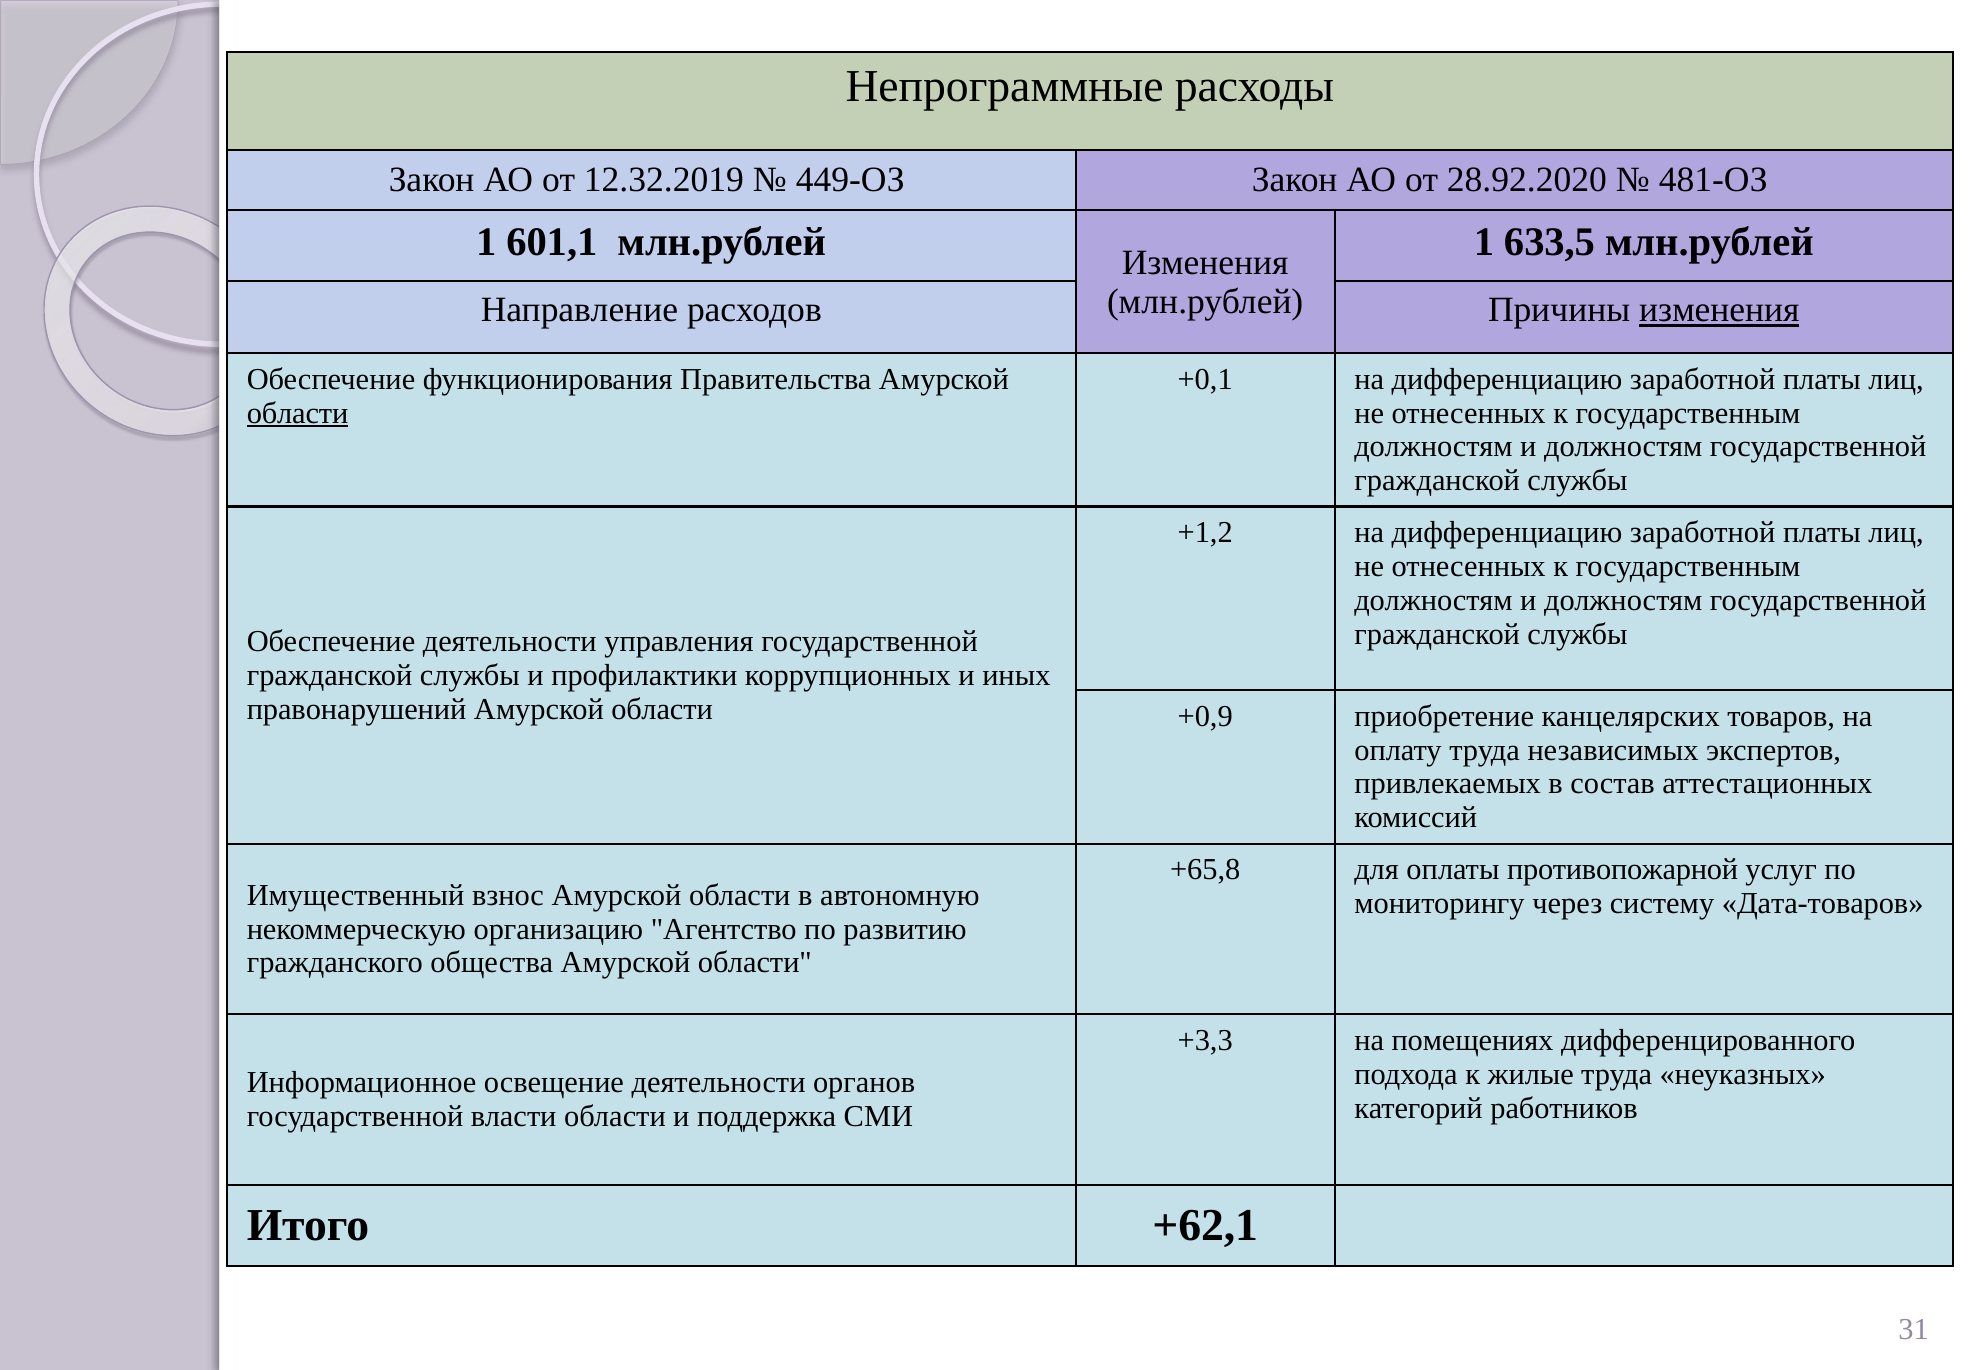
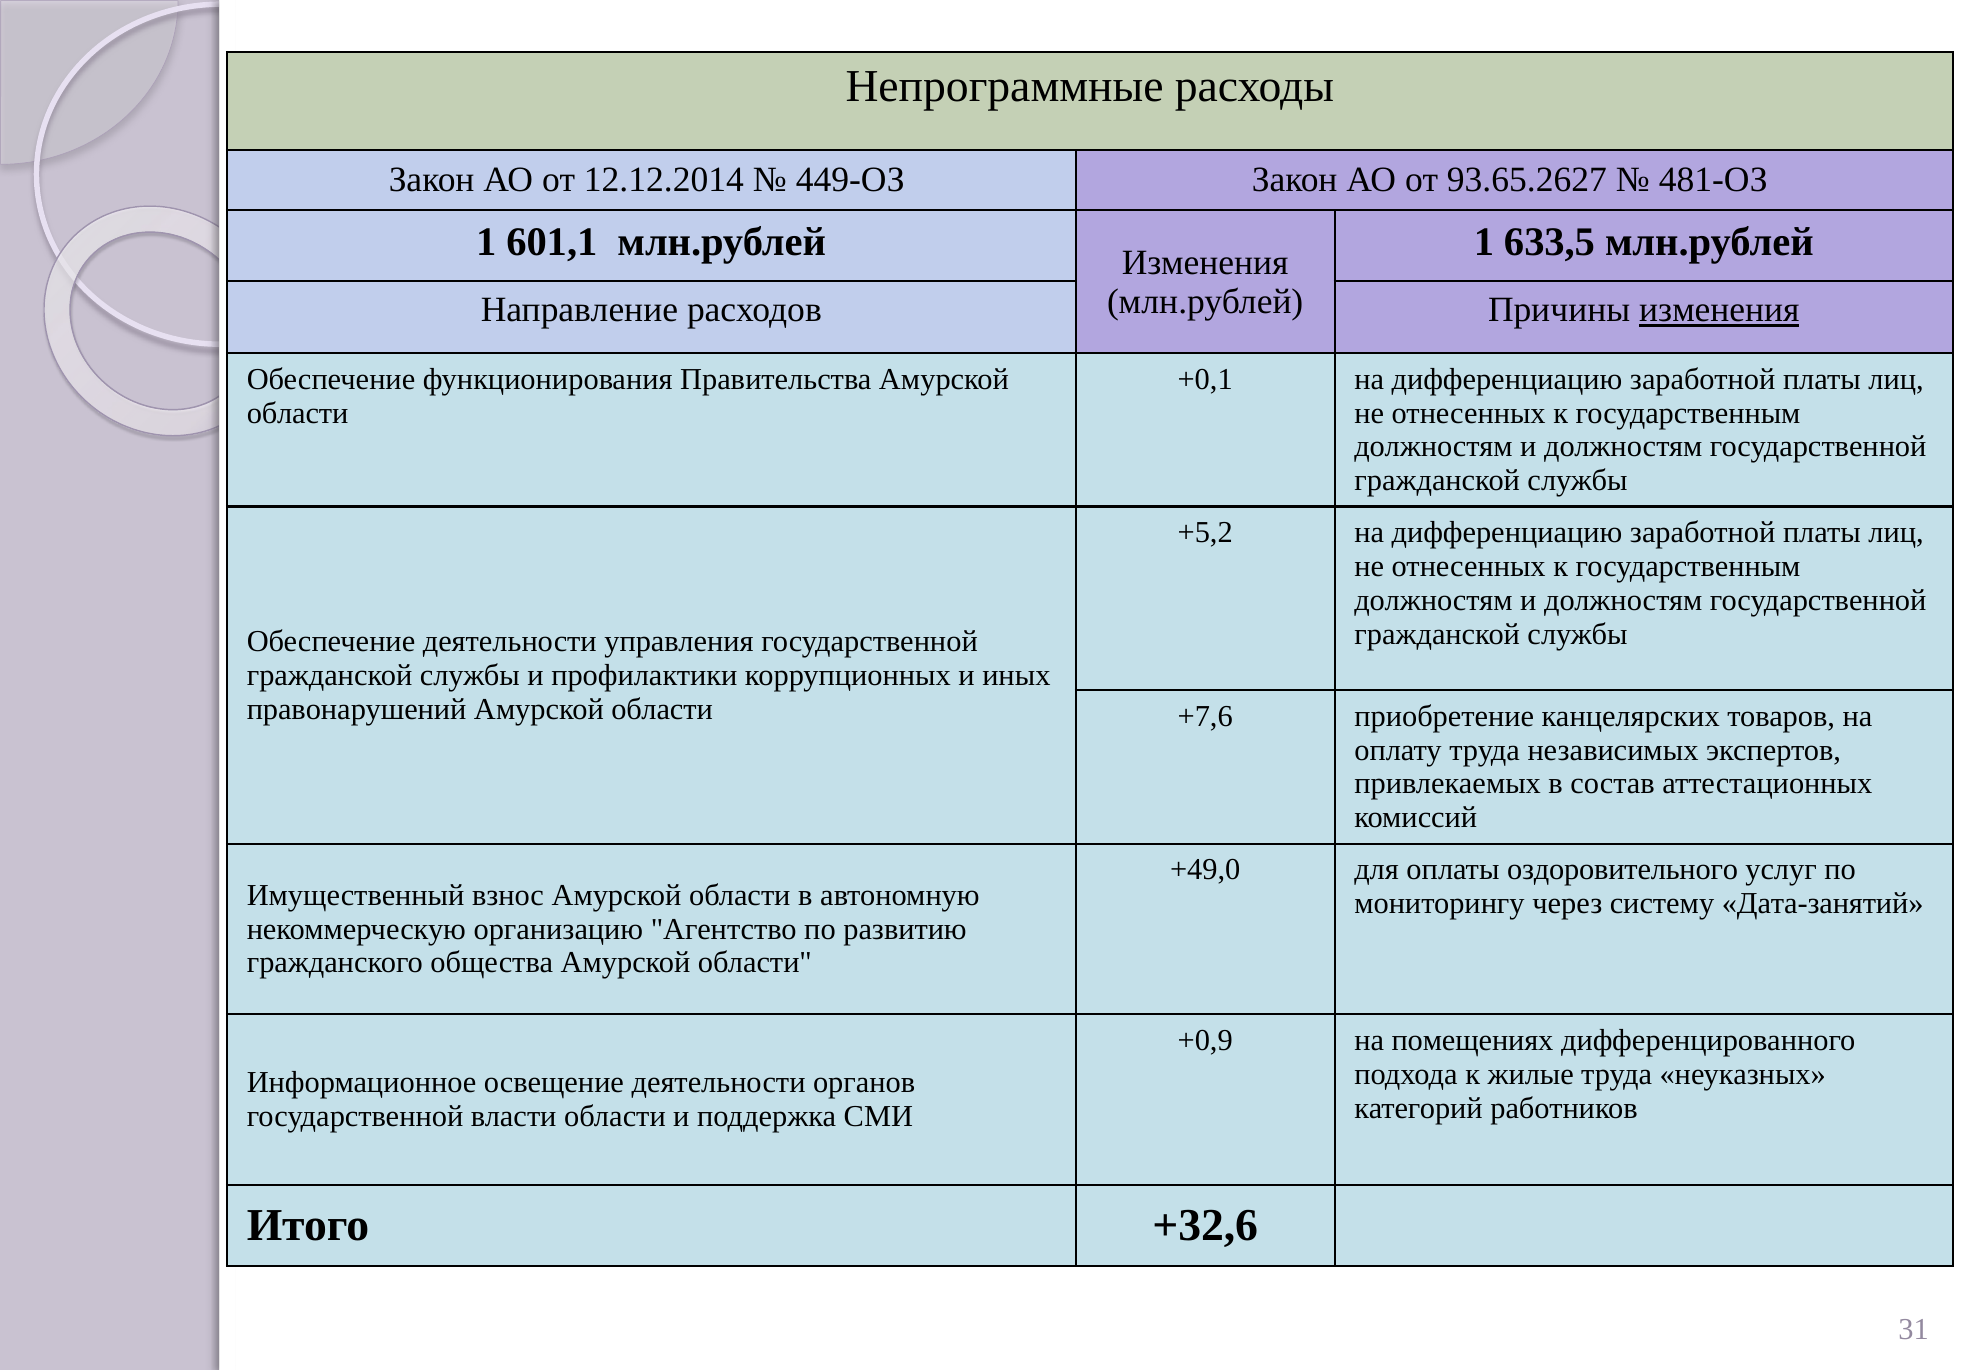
12.32.2019: 12.32.2019 -> 12.12.2014
28.92.2020: 28.92.2020 -> 93.65.2627
области at (298, 413) underline: present -> none
+1,2: +1,2 -> +5,2
+0,9: +0,9 -> +7,6
+65,8: +65,8 -> +49,0
противопожарной: противопожарной -> оздоровительного
Дата-товаров: Дата-товаров -> Дата-занятий
+3,3: +3,3 -> +0,9
+62,1: +62,1 -> +32,6
